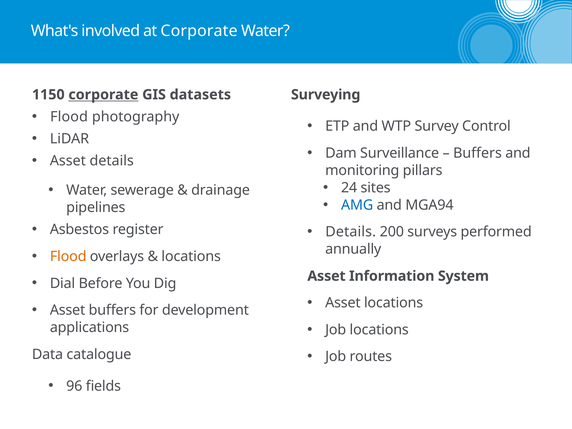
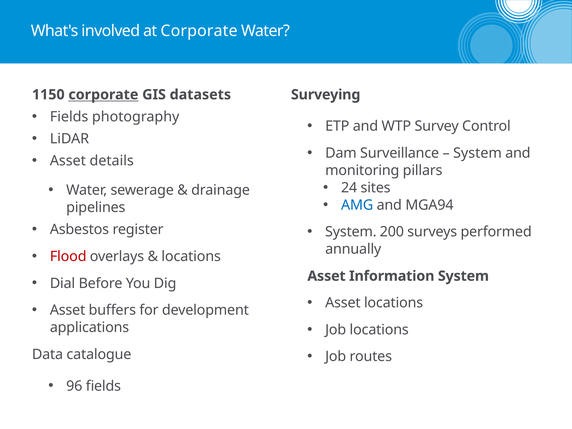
Flood at (69, 117): Flood -> Fields
Buffers at (477, 153): Buffers -> System
Details at (351, 232): Details -> System
Flood at (68, 256) colour: orange -> red
